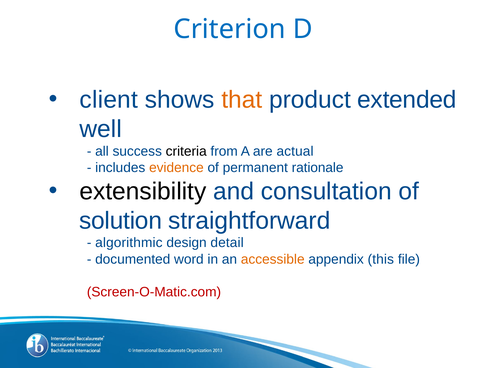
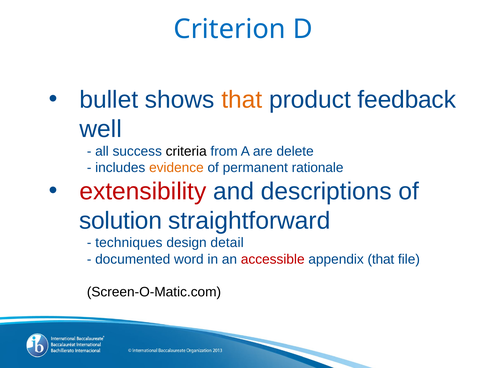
client: client -> bullet
extended: extended -> feedback
actual: actual -> delete
extensibility colour: black -> red
consultation: consultation -> descriptions
algorithmic: algorithmic -> techniques
accessible colour: orange -> red
appendix this: this -> that
Screen-O-Matic.com colour: red -> black
